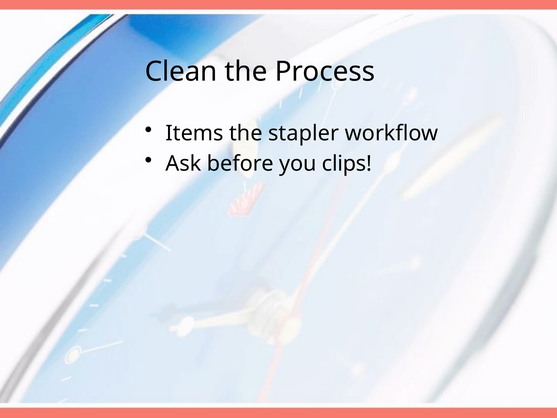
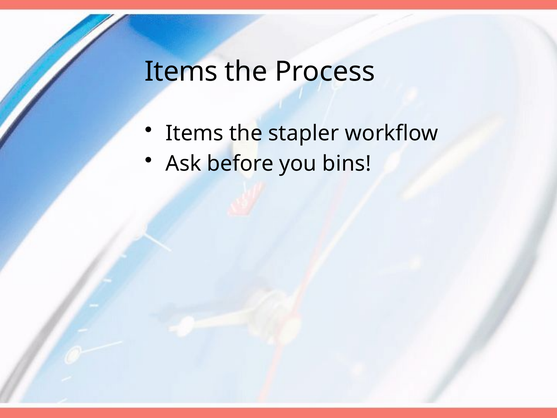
Clean at (181, 72): Clean -> Items
clips: clips -> bins
